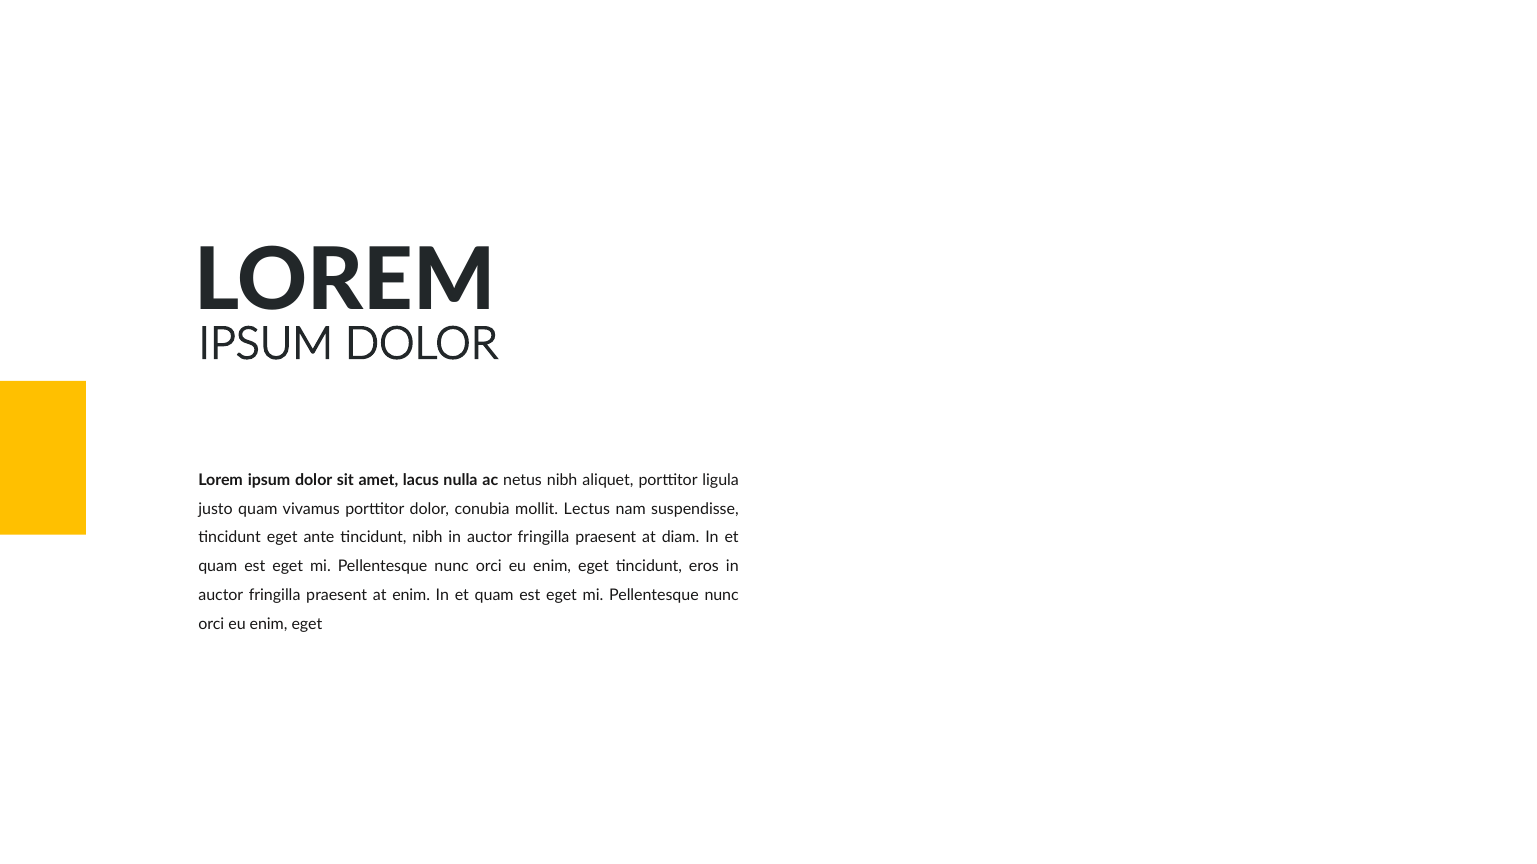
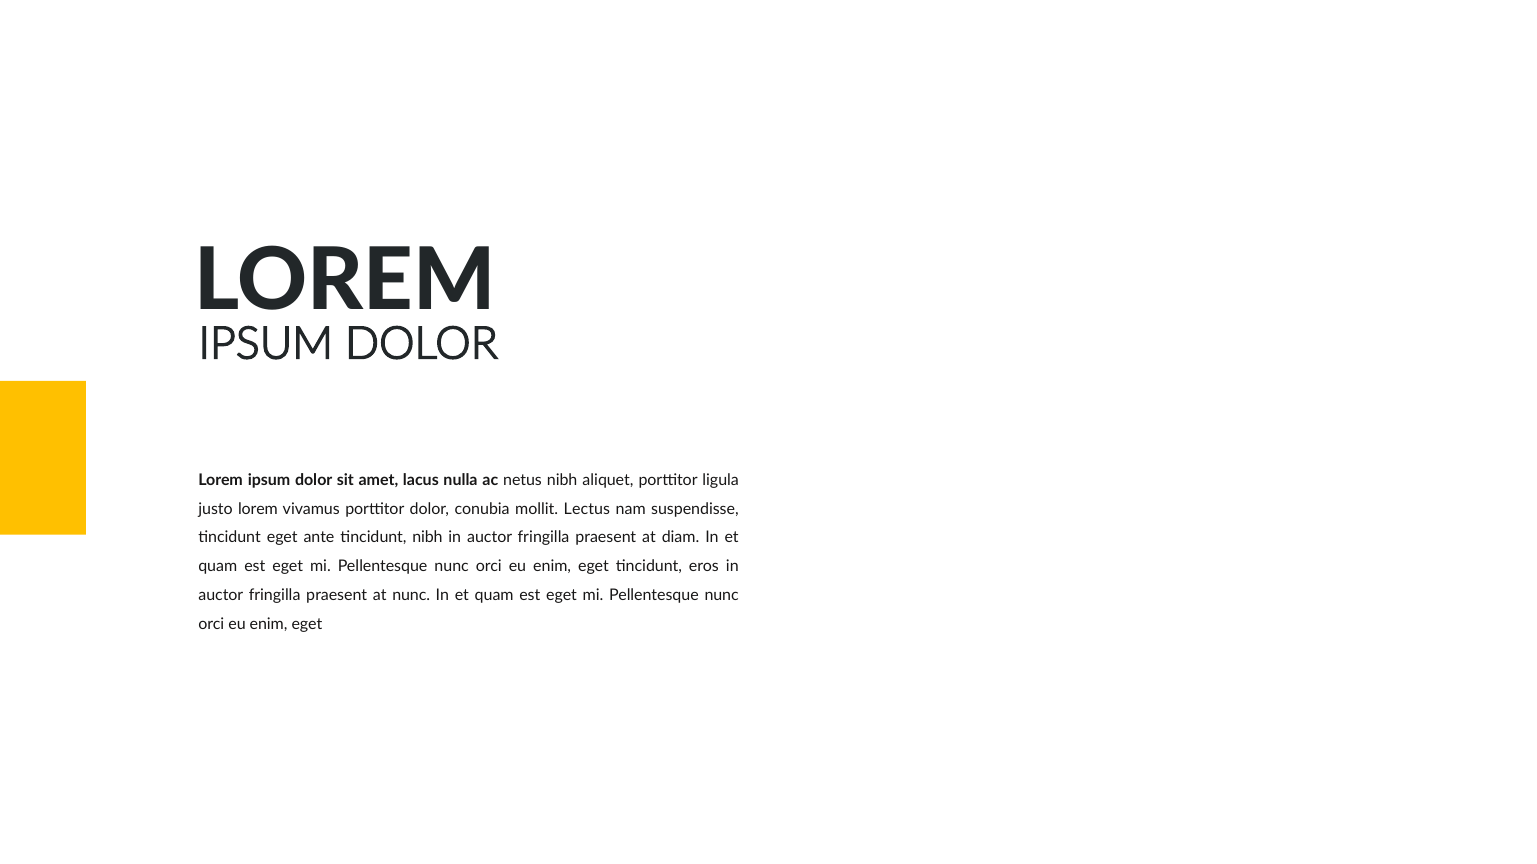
justo quam: quam -> lorem
at enim: enim -> nunc
